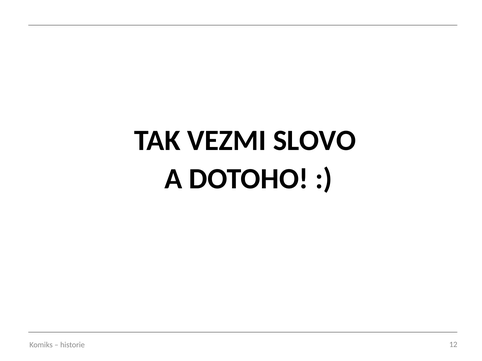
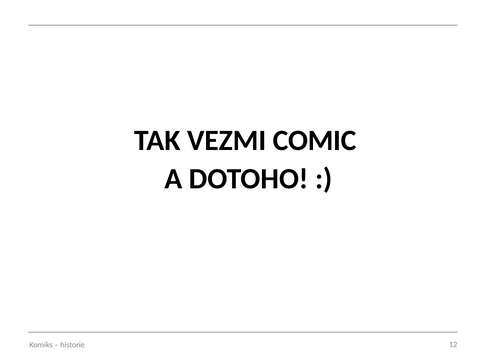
SLOVO: SLOVO -> COMIC
